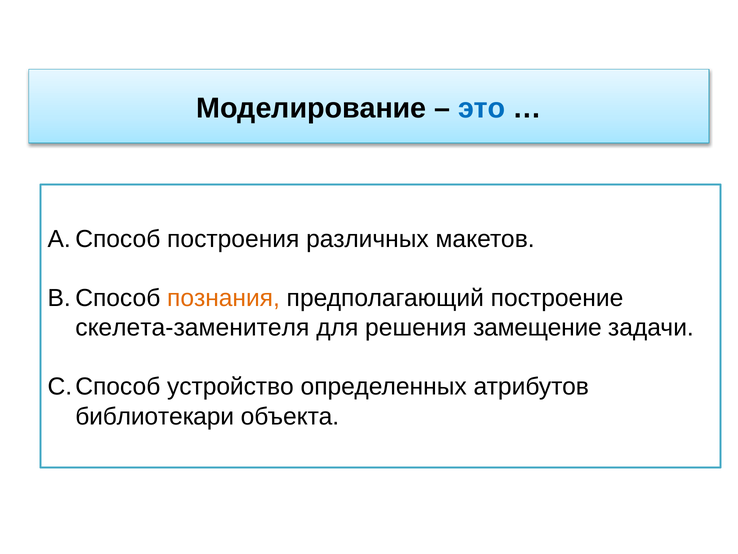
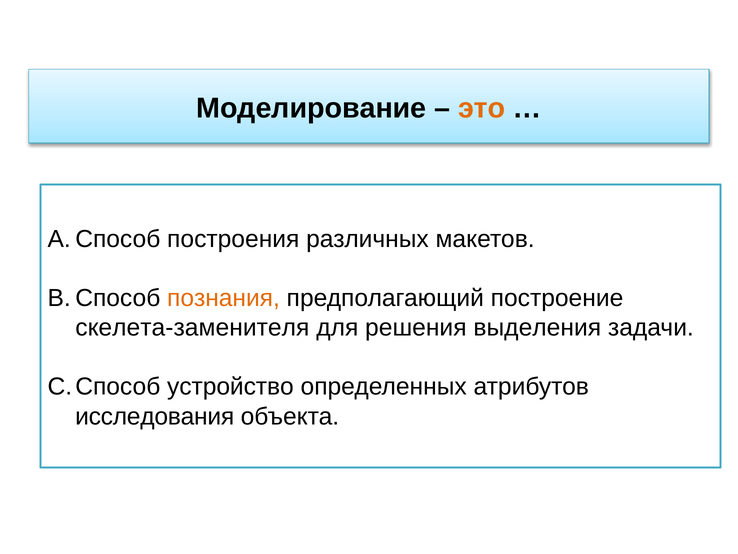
это colour: blue -> orange
замещение: замещение -> выделения
библиотекари: библиотекари -> исследования
